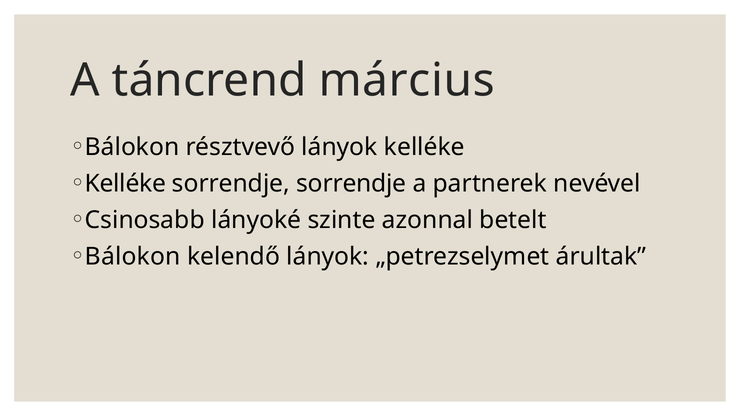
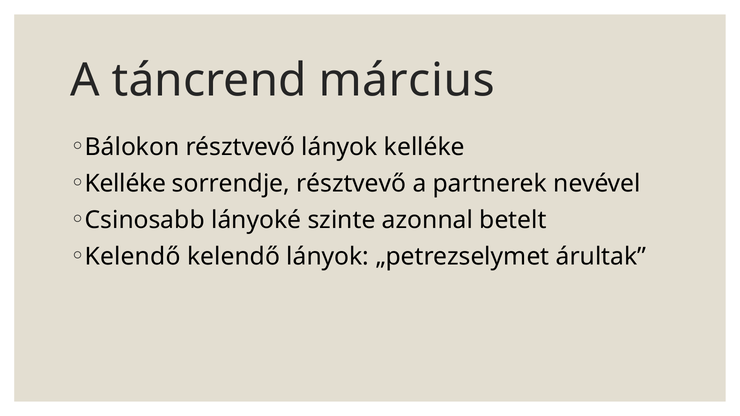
sorrendje sorrendje: sorrendje -> résztvevő
Bálokon at (133, 257): Bálokon -> Kelendő
